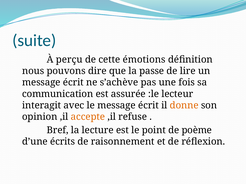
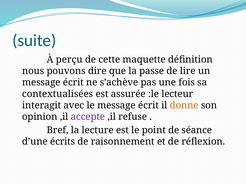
émotions: émotions -> maquette
communication: communication -> contextualisées
accepte colour: orange -> purple
poème: poème -> séance
